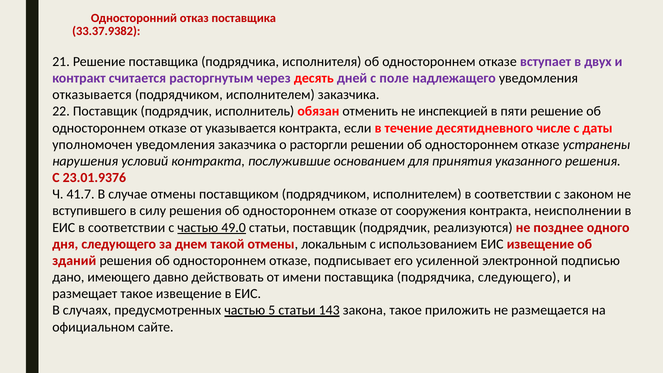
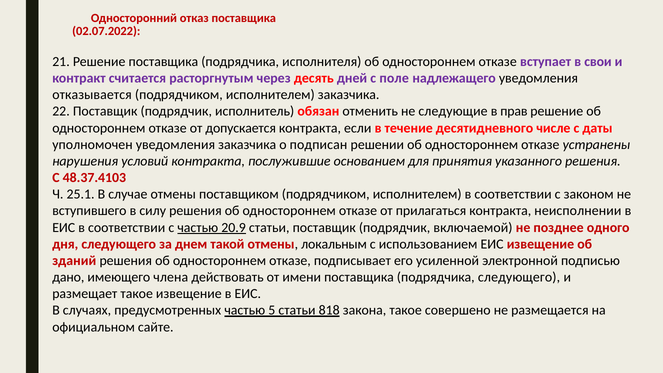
33.37.9382: 33.37.9382 -> 02.07.2022
двух: двух -> свои
инспекцией: инспекцией -> следующие
пяти: пяти -> прав
указывается: указывается -> допускается
расторгли: расторгли -> подписан
23.01.9376: 23.01.9376 -> 48.37.4103
41.7: 41.7 -> 25.1
сооружения: сооружения -> прилагаться
49.0: 49.0 -> 20.9
реализуются: реализуются -> включаемой
давно: давно -> члена
143: 143 -> 818
приложить: приложить -> совершено
